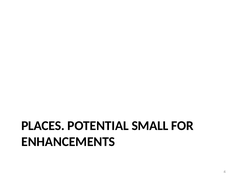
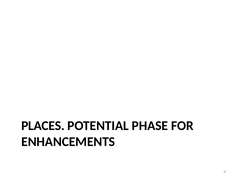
SMALL: SMALL -> PHASE
